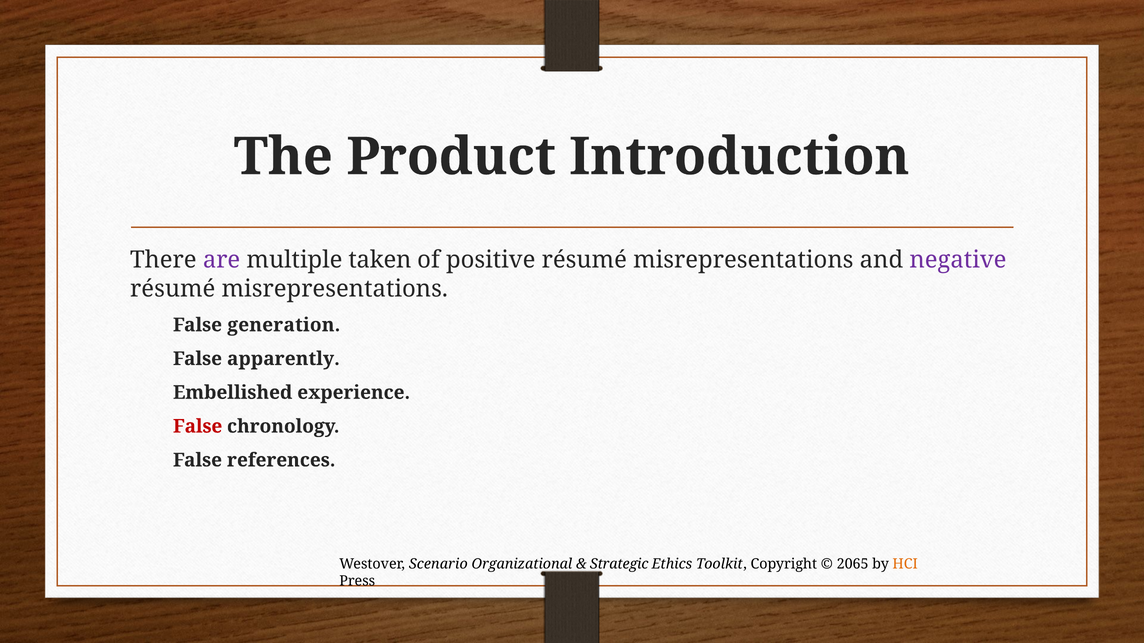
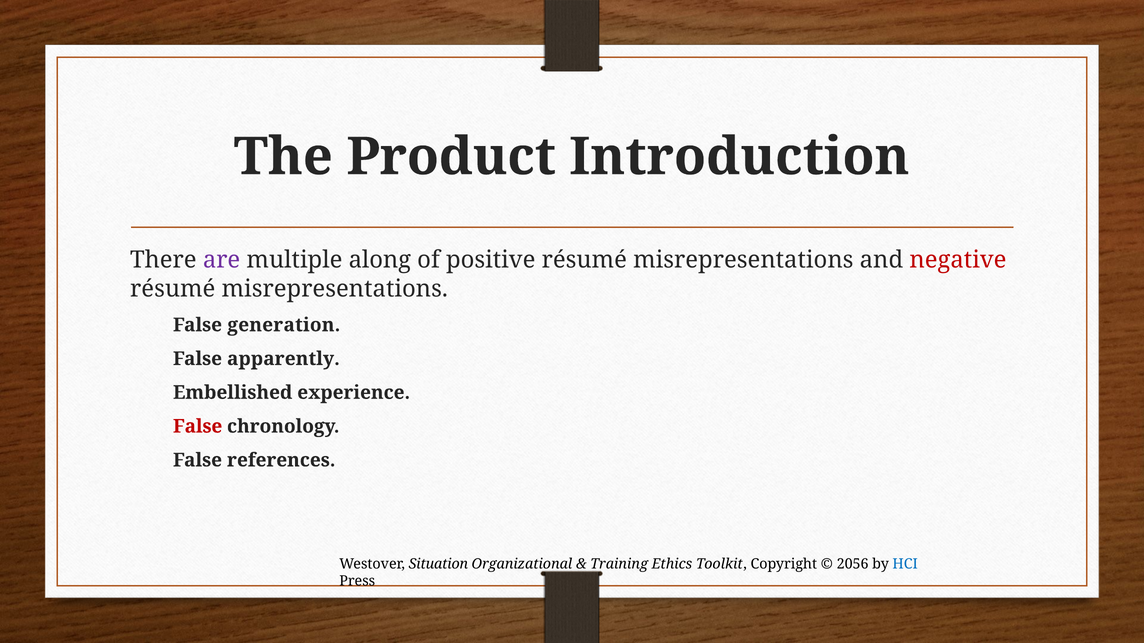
taken: taken -> along
negative colour: purple -> red
Scenario: Scenario -> Situation
Strategic: Strategic -> Training
2065: 2065 -> 2056
HCI colour: orange -> blue
